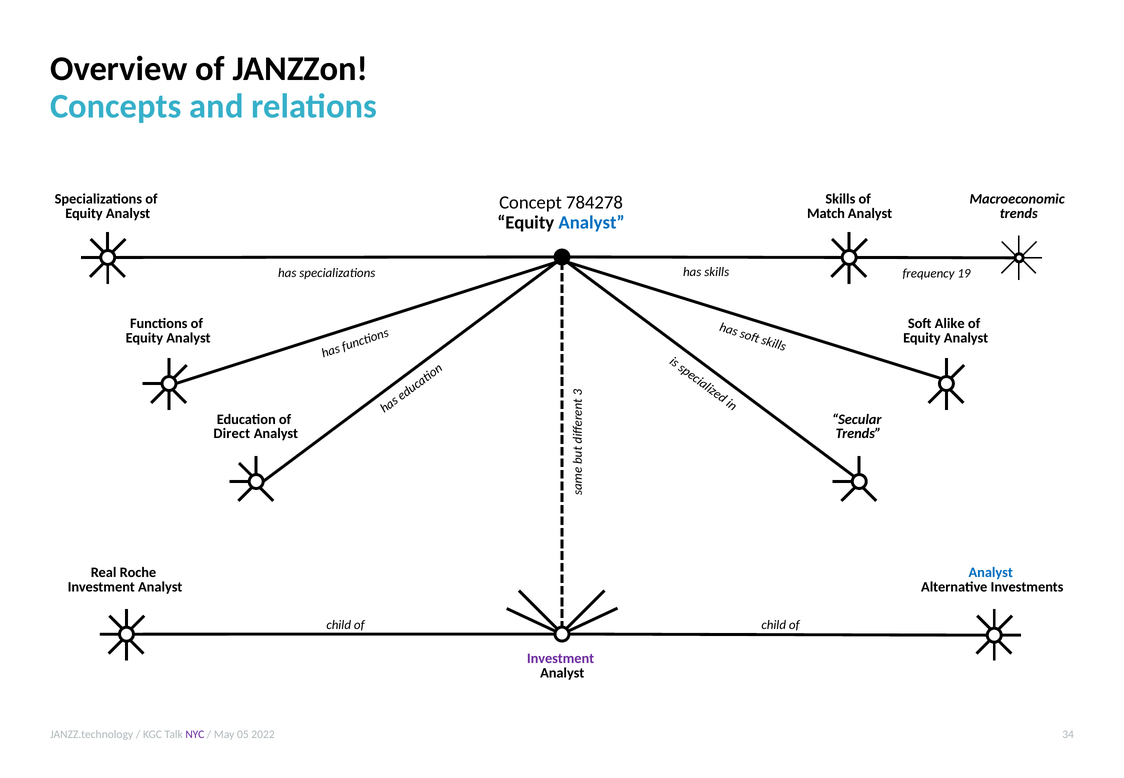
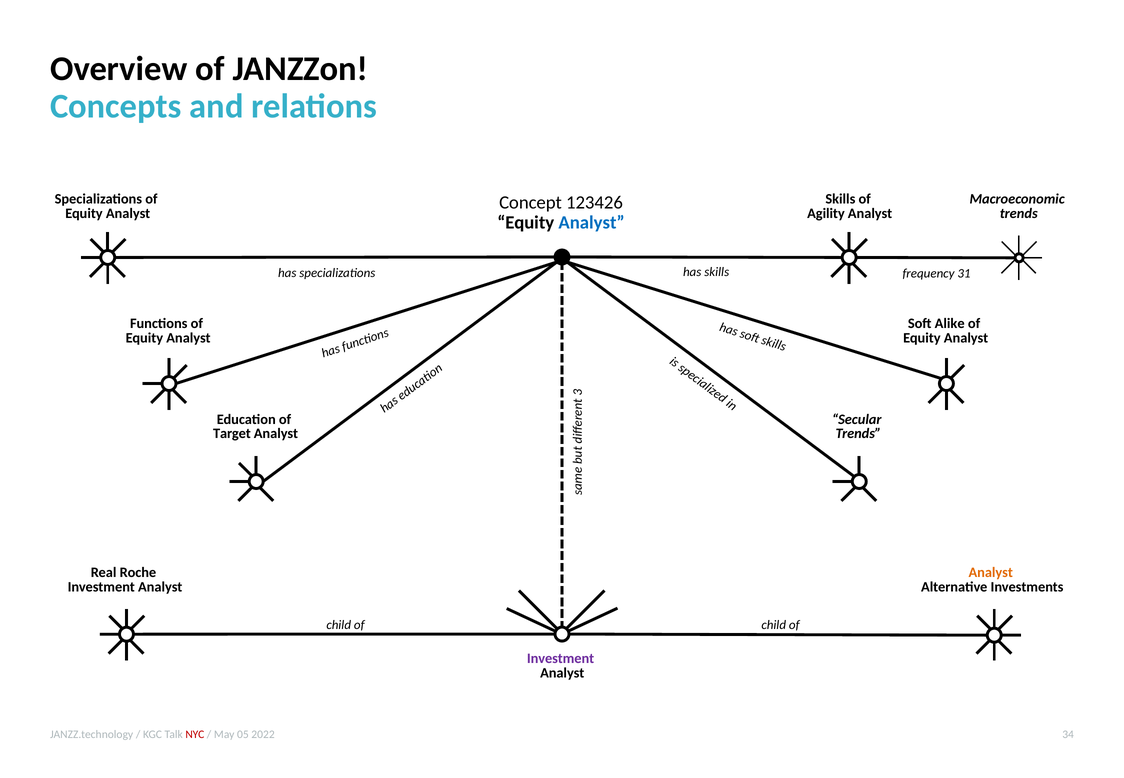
784278: 784278 -> 123426
Match: Match -> Agility
19: 19 -> 31
Direct: Direct -> Target
Analyst at (991, 573) colour: blue -> orange
NYC colour: purple -> red
